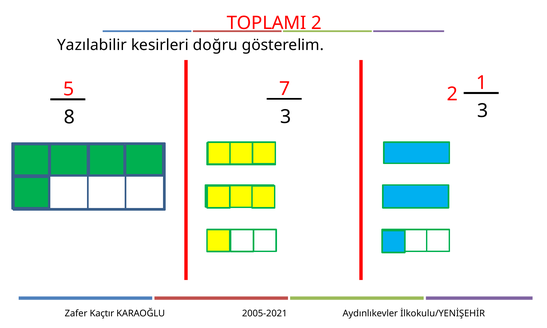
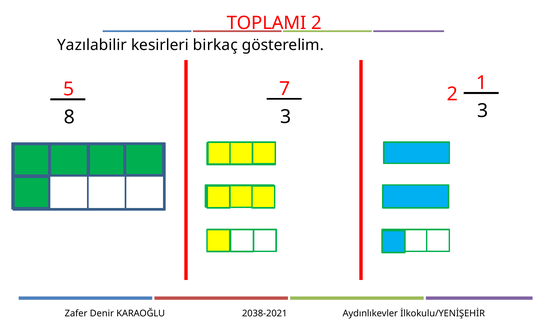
doğru: doğru -> birkaç
Kaçtır: Kaçtır -> Denir
2005-2021: 2005-2021 -> 2038-2021
